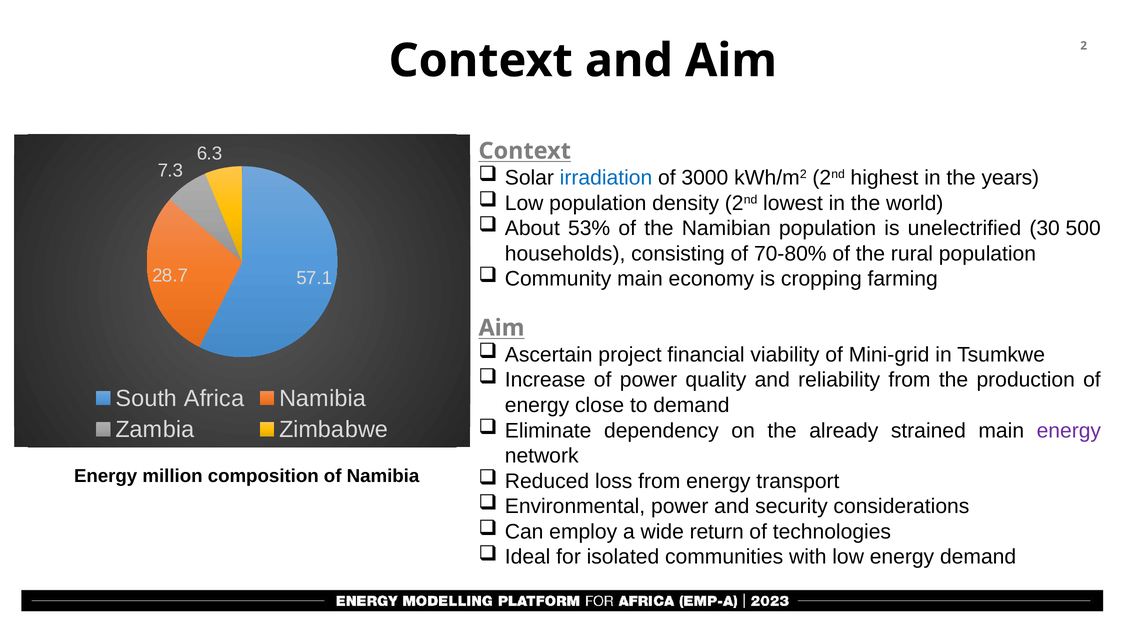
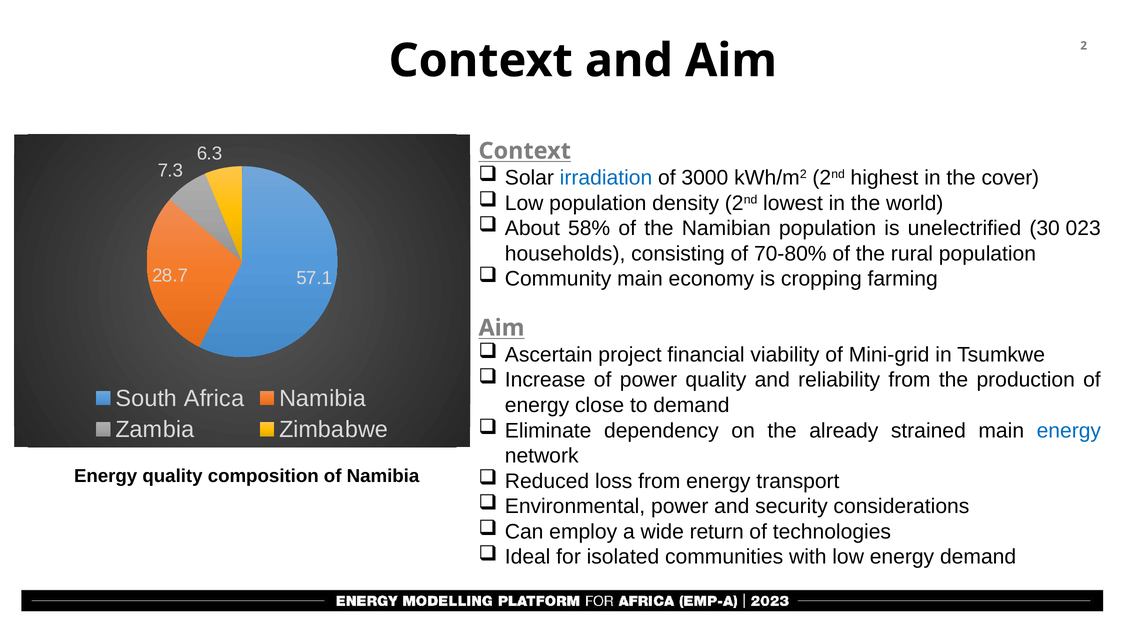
years: years -> cover
53%: 53% -> 58%
500: 500 -> 023
energy at (1069, 431) colour: purple -> blue
Energy million: million -> quality
